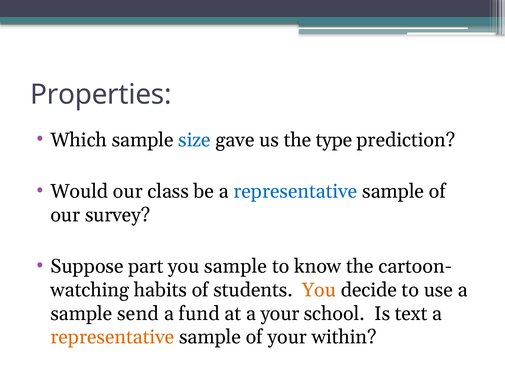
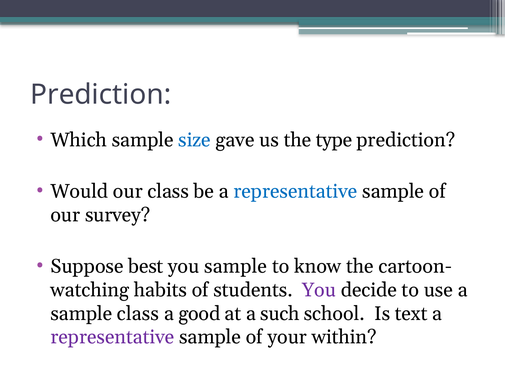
Properties at (101, 95): Properties -> Prediction
part: part -> best
You at (319, 290) colour: orange -> purple
sample send: send -> class
fund: fund -> good
a your: your -> such
representative at (112, 337) colour: orange -> purple
